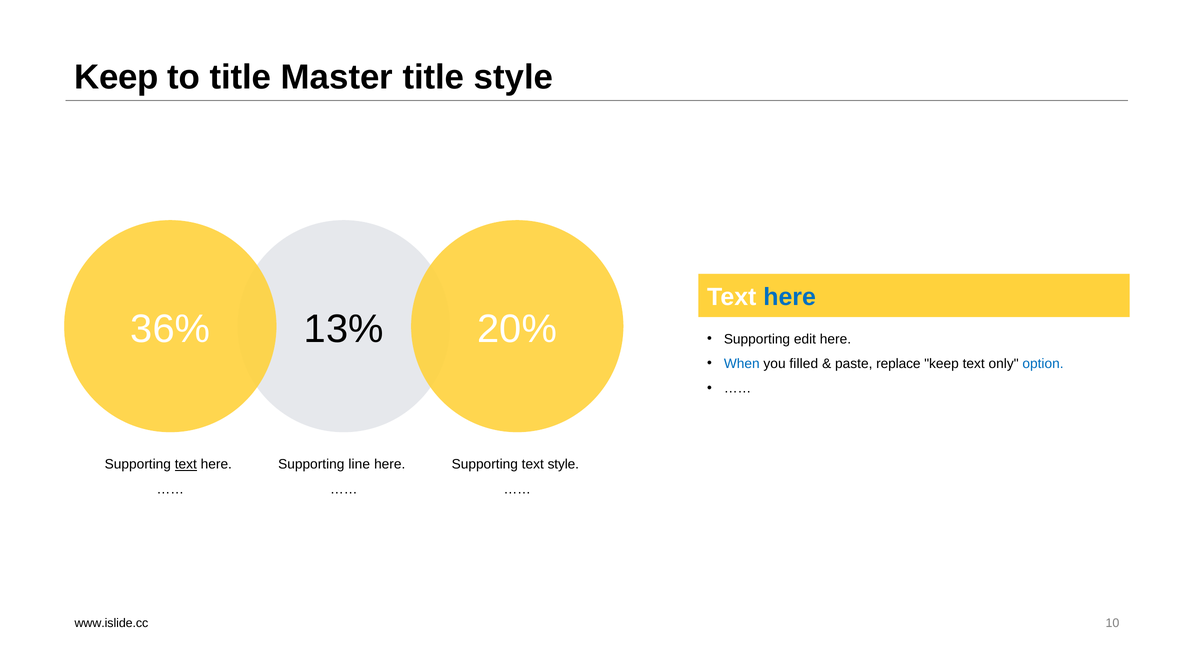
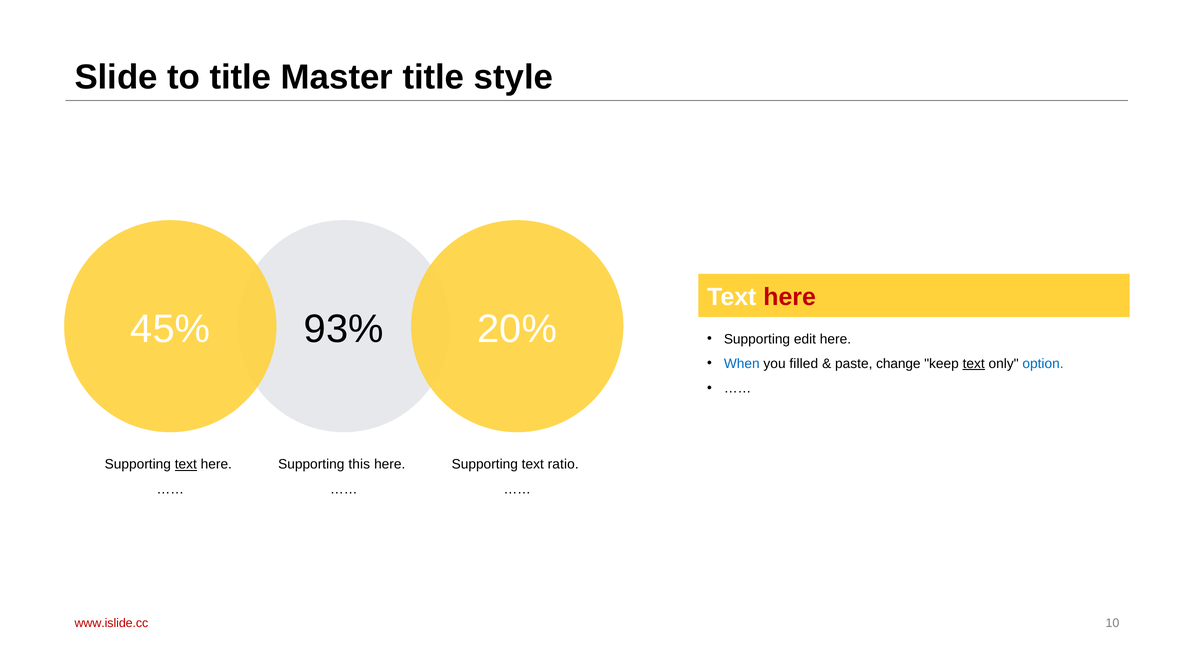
Keep at (116, 77): Keep -> Slide
here at (790, 297) colour: blue -> red
36%: 36% -> 45%
13%: 13% -> 93%
replace: replace -> change
text at (974, 364) underline: none -> present
line: line -> this
text style: style -> ratio
www.islide.cc colour: black -> red
